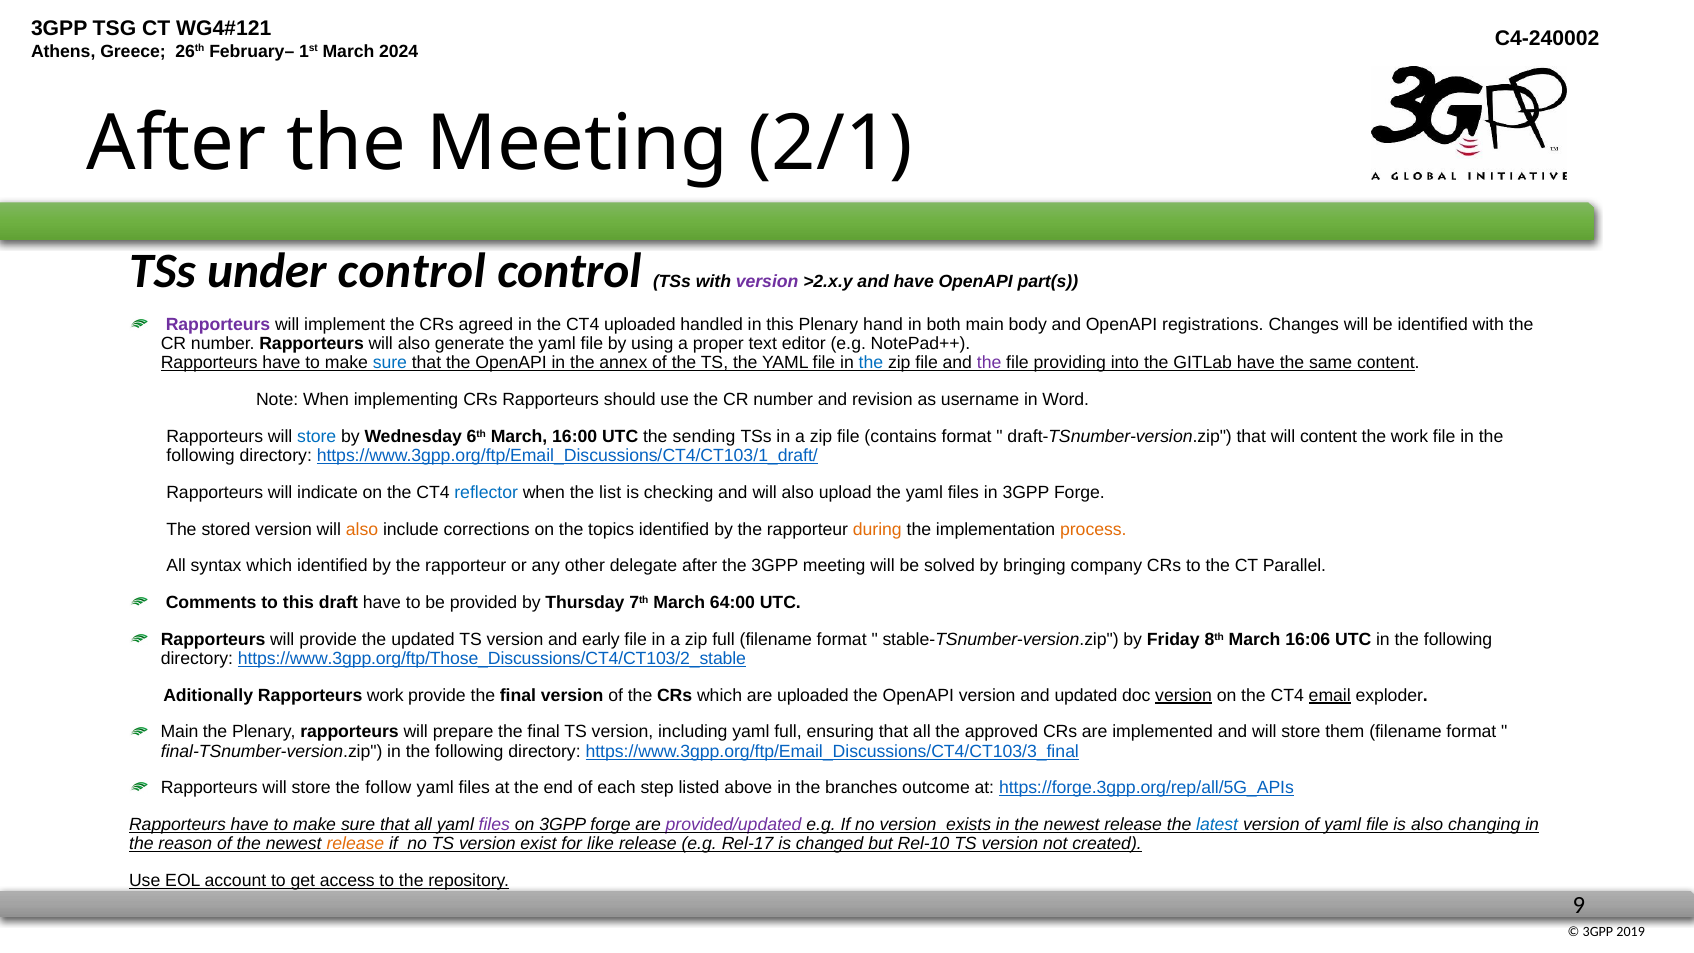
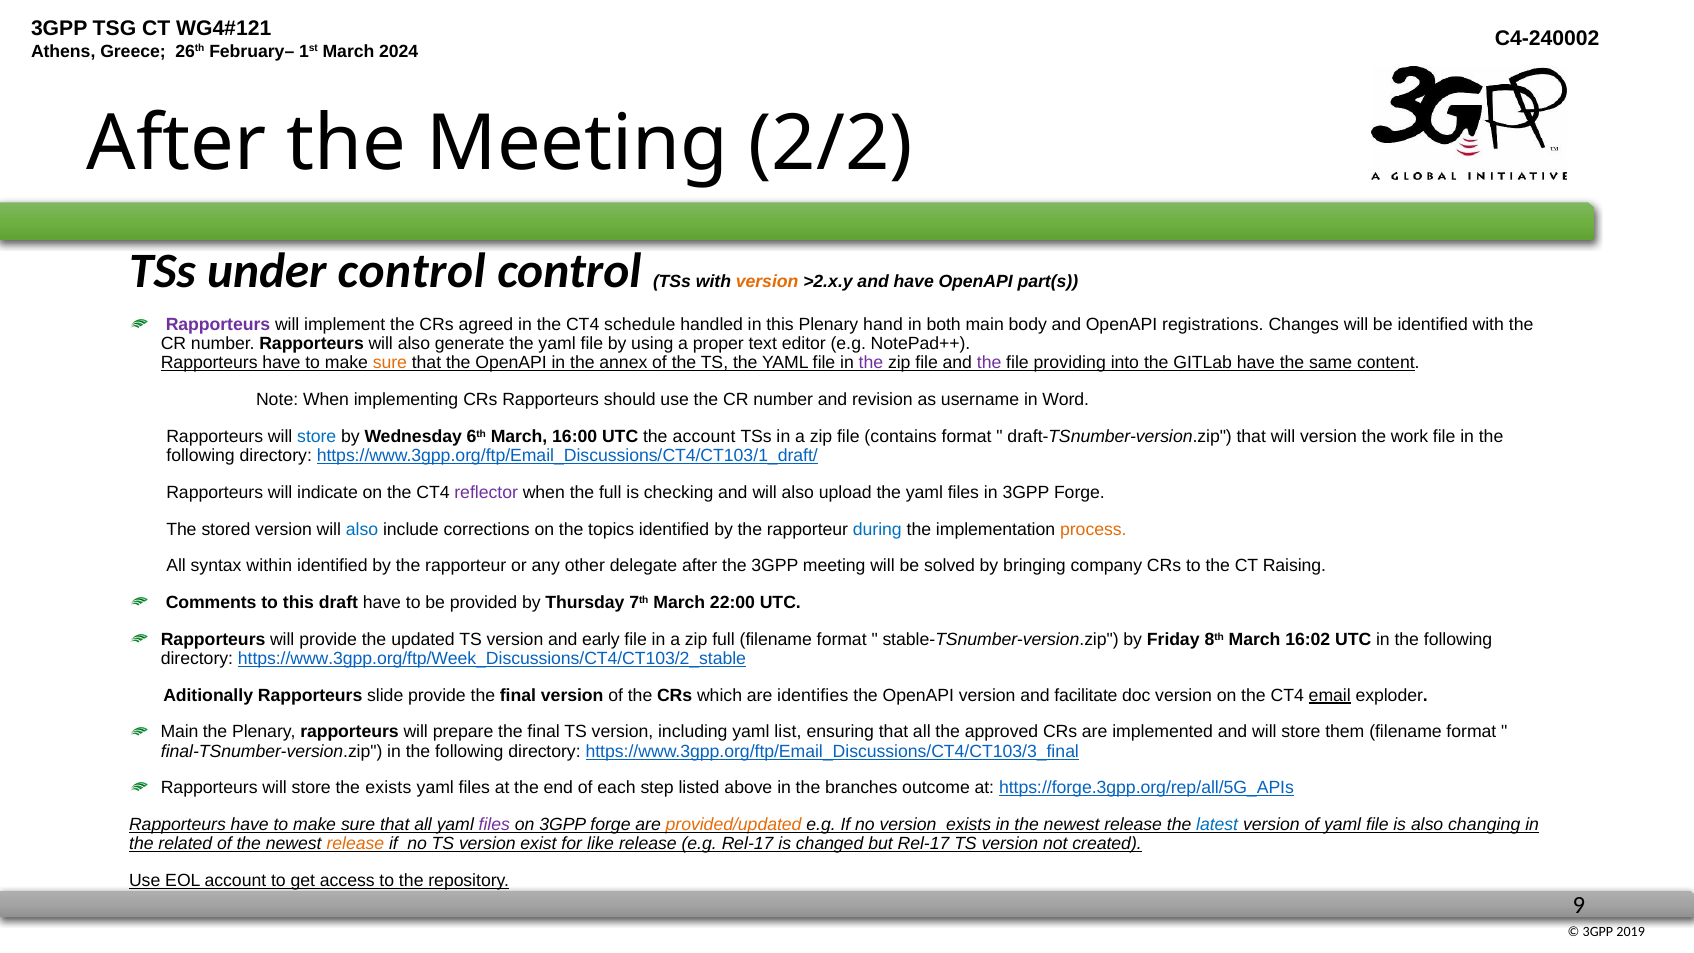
2/1: 2/1 -> 2/2
version at (767, 281) colour: purple -> orange
CT4 uploaded: uploaded -> schedule
sure at (390, 363) colour: blue -> orange
the at (871, 363) colour: blue -> purple
the sending: sending -> account
will content: content -> version
reflector colour: blue -> purple
the list: list -> full
also at (362, 529) colour: orange -> blue
during colour: orange -> blue
syntax which: which -> within
Parallel: Parallel -> Raising
64:00: 64:00 -> 22:00
16:06: 16:06 -> 16:02
https://www.3gpp.org/ftp/Those_Discussions/CT4/CT103/2_stable: https://www.3gpp.org/ftp/Those_Discussions/CT4/CT103/2_stable -> https://www.3gpp.org/ftp/Week_Discussions/CT4/CT103/2_stable
Rapporteurs work: work -> slide
are uploaded: uploaded -> identifies
and updated: updated -> facilitate
version at (1184, 695) underline: present -> none
yaml full: full -> list
the follow: follow -> exists
provided/updated colour: purple -> orange
reason: reason -> related
but Rel-10: Rel-10 -> Rel-17
